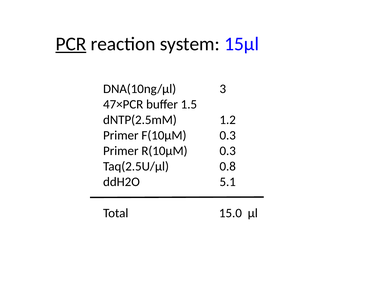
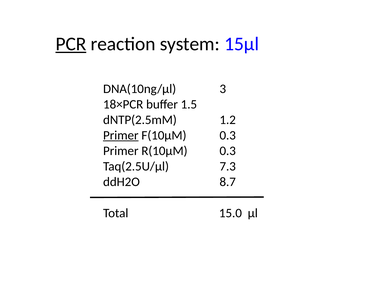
47×PCR: 47×PCR -> 18×PCR
Primer at (121, 135) underline: none -> present
0.8: 0.8 -> 7.3
5.1: 5.1 -> 8.7
